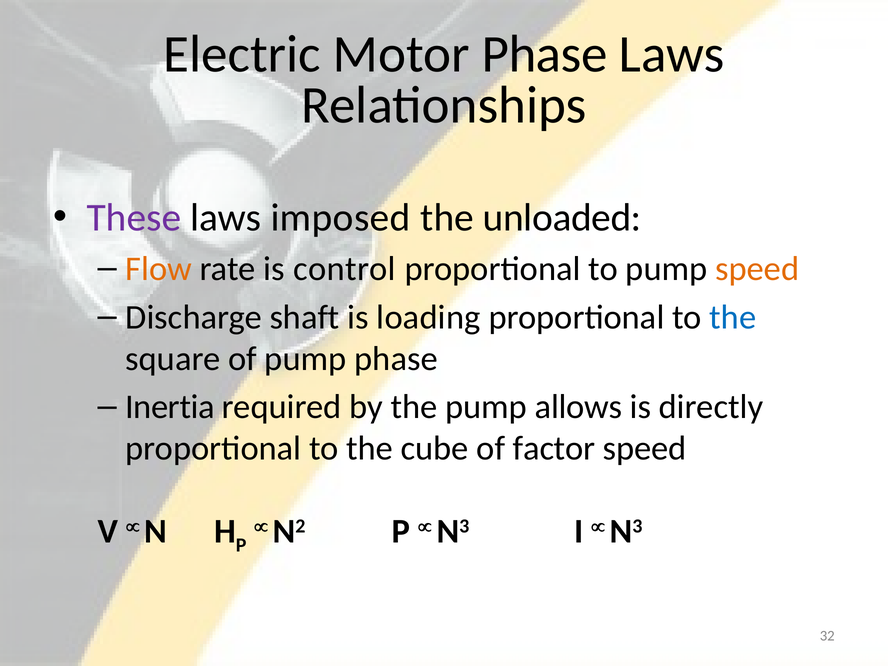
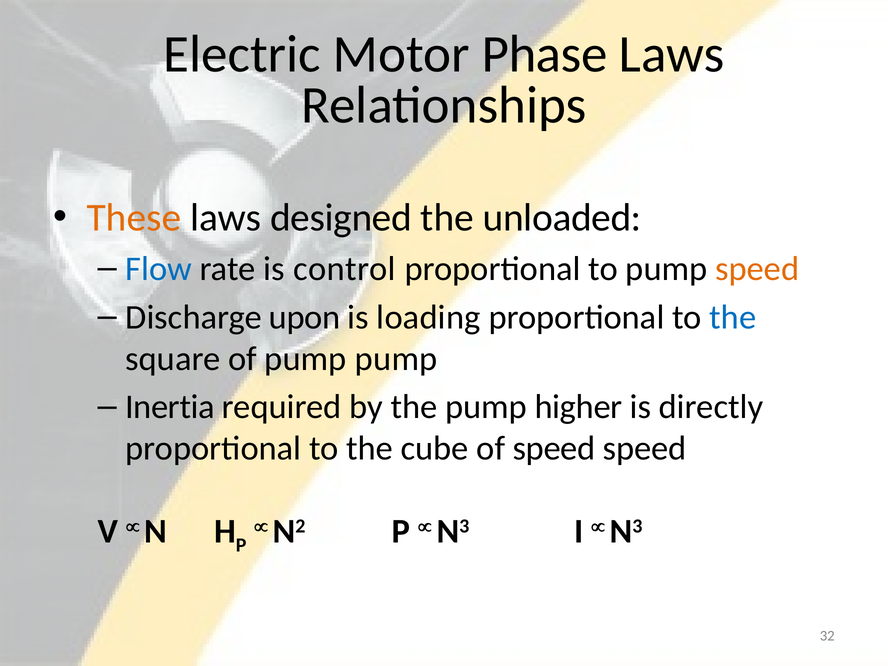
These colour: purple -> orange
imposed: imposed -> designed
Flow colour: orange -> blue
shaft: shaft -> upon
pump phase: phase -> pump
allows: allows -> higher
of factor: factor -> speed
